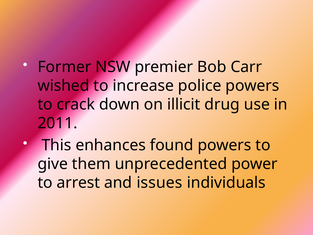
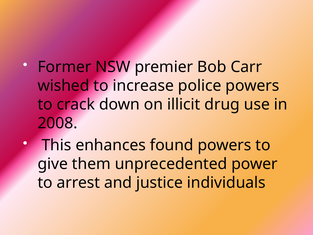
2011: 2011 -> 2008
issues: issues -> justice
